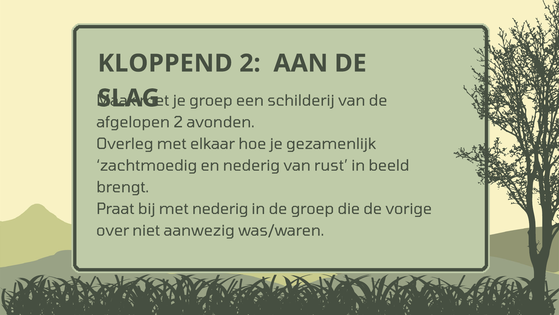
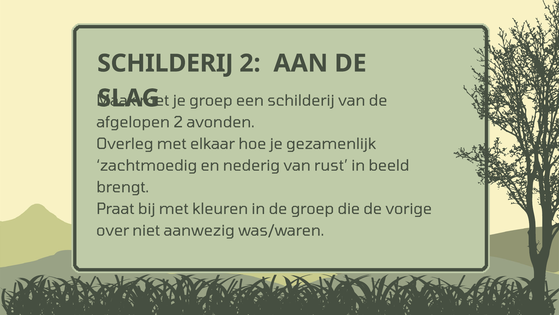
KLOPPEND at (165, 63): KLOPPEND -> SCHILDERIJ
met nederig: nederig -> kleuren
